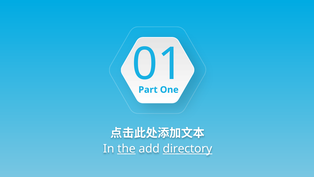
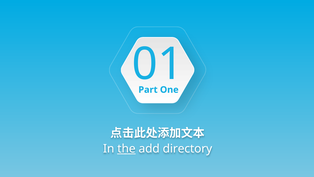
directory underline: present -> none
